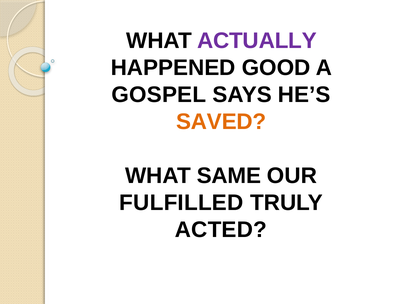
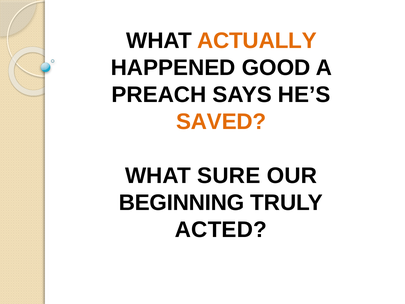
ACTUALLY colour: purple -> orange
GOSPEL: GOSPEL -> PREACH
SAME: SAME -> SURE
FULFILLED: FULFILLED -> BEGINNING
